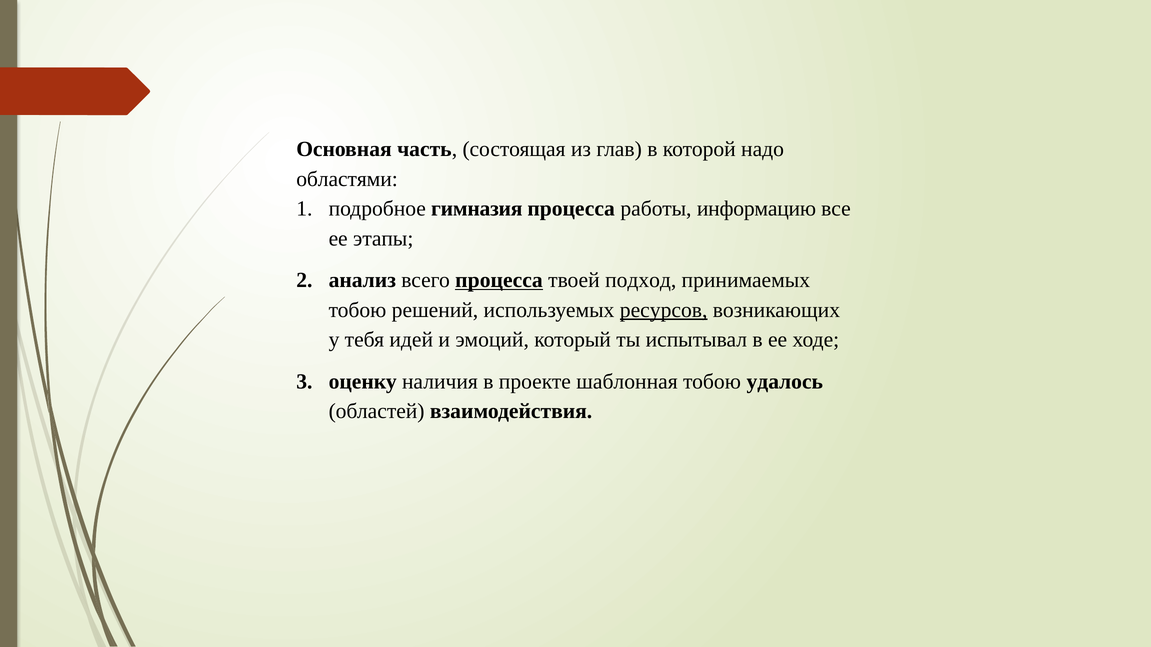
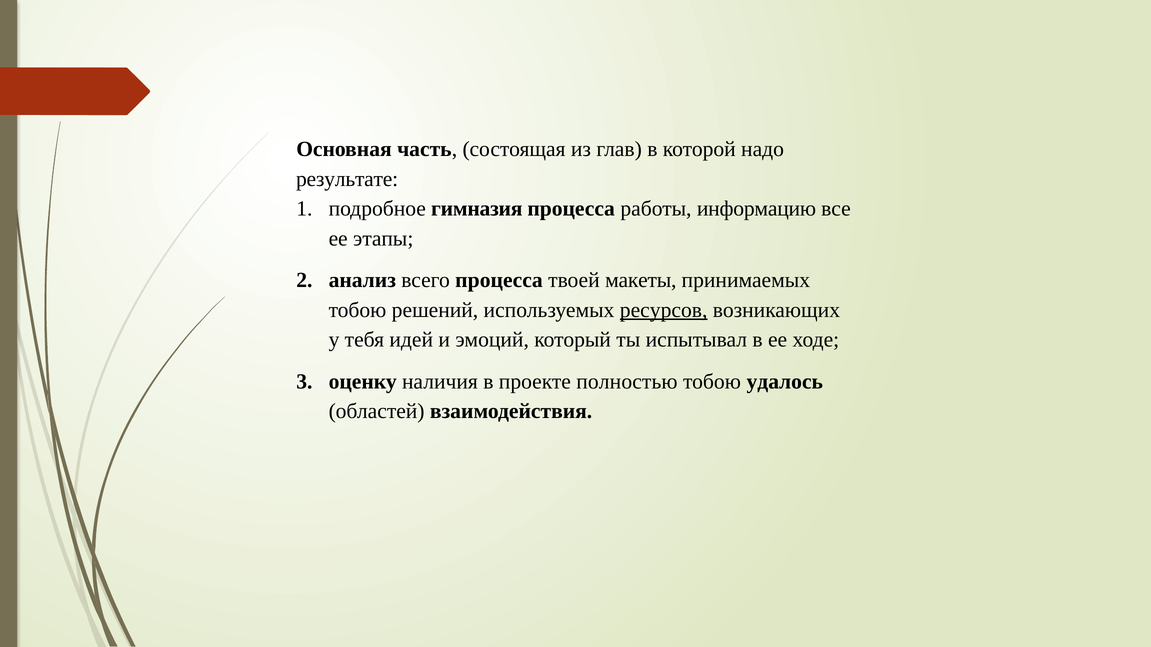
областями: областями -> результате
процесса at (499, 280) underline: present -> none
подход: подход -> макеты
шаблонная: шаблонная -> полностью
